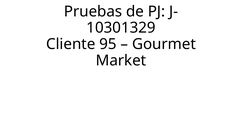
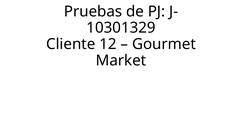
95: 95 -> 12
